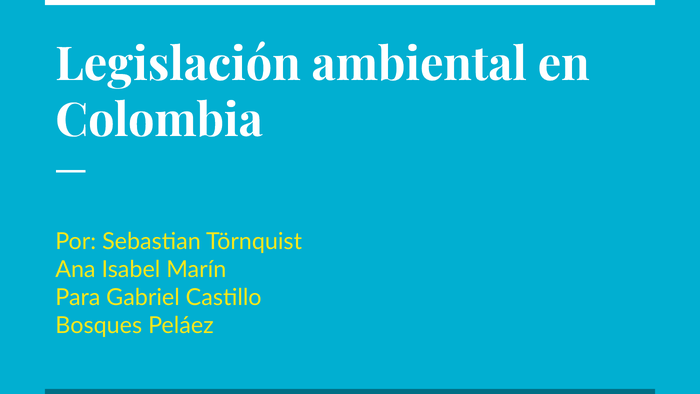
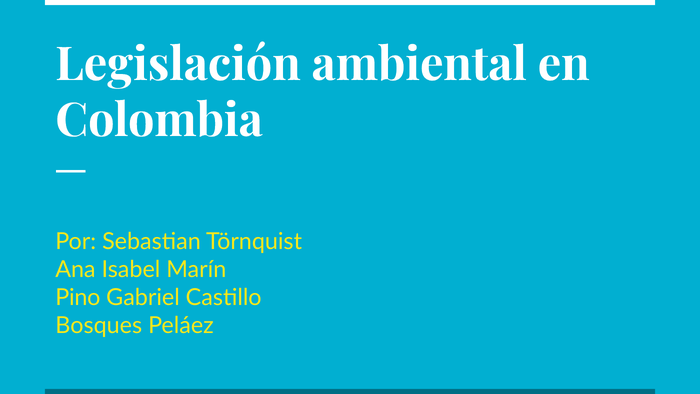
Para: Para -> Pino
